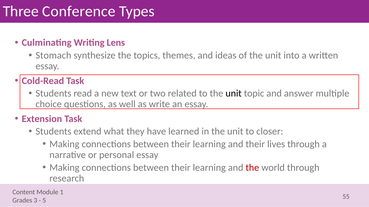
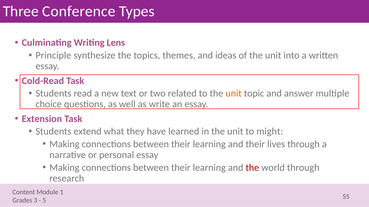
Stomach: Stomach -> Principle
unit at (234, 94) colour: black -> orange
closer: closer -> might
